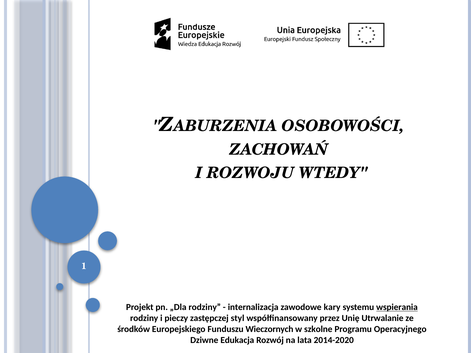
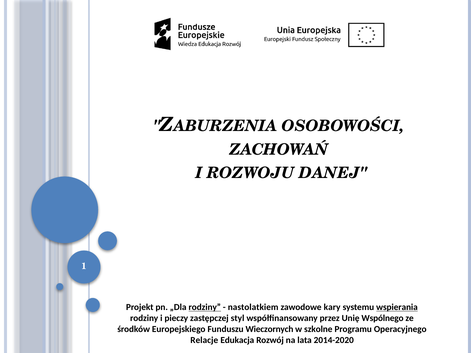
WTEDY: WTEDY -> DANEJ
rodziny at (205, 307) underline: none -> present
internalizacja: internalizacja -> nastolatkiem
Utrwalanie: Utrwalanie -> Wspólnego
Dziwne: Dziwne -> Relacje
